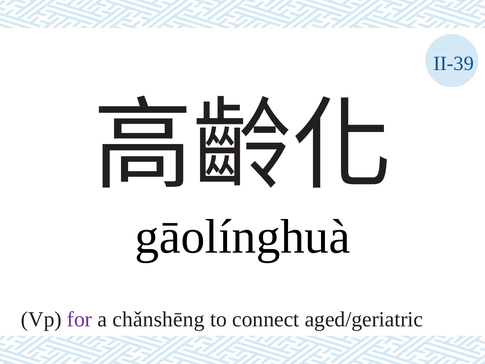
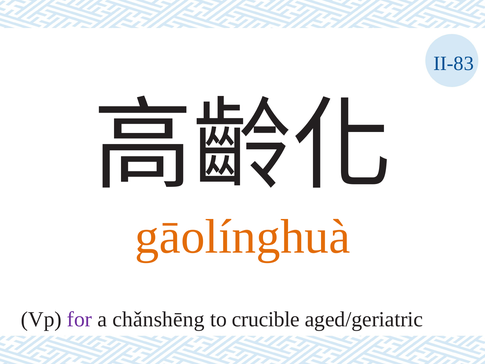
II-39: II-39 -> II-83
gāolínghuà colour: black -> orange
connect: connect -> crucible
